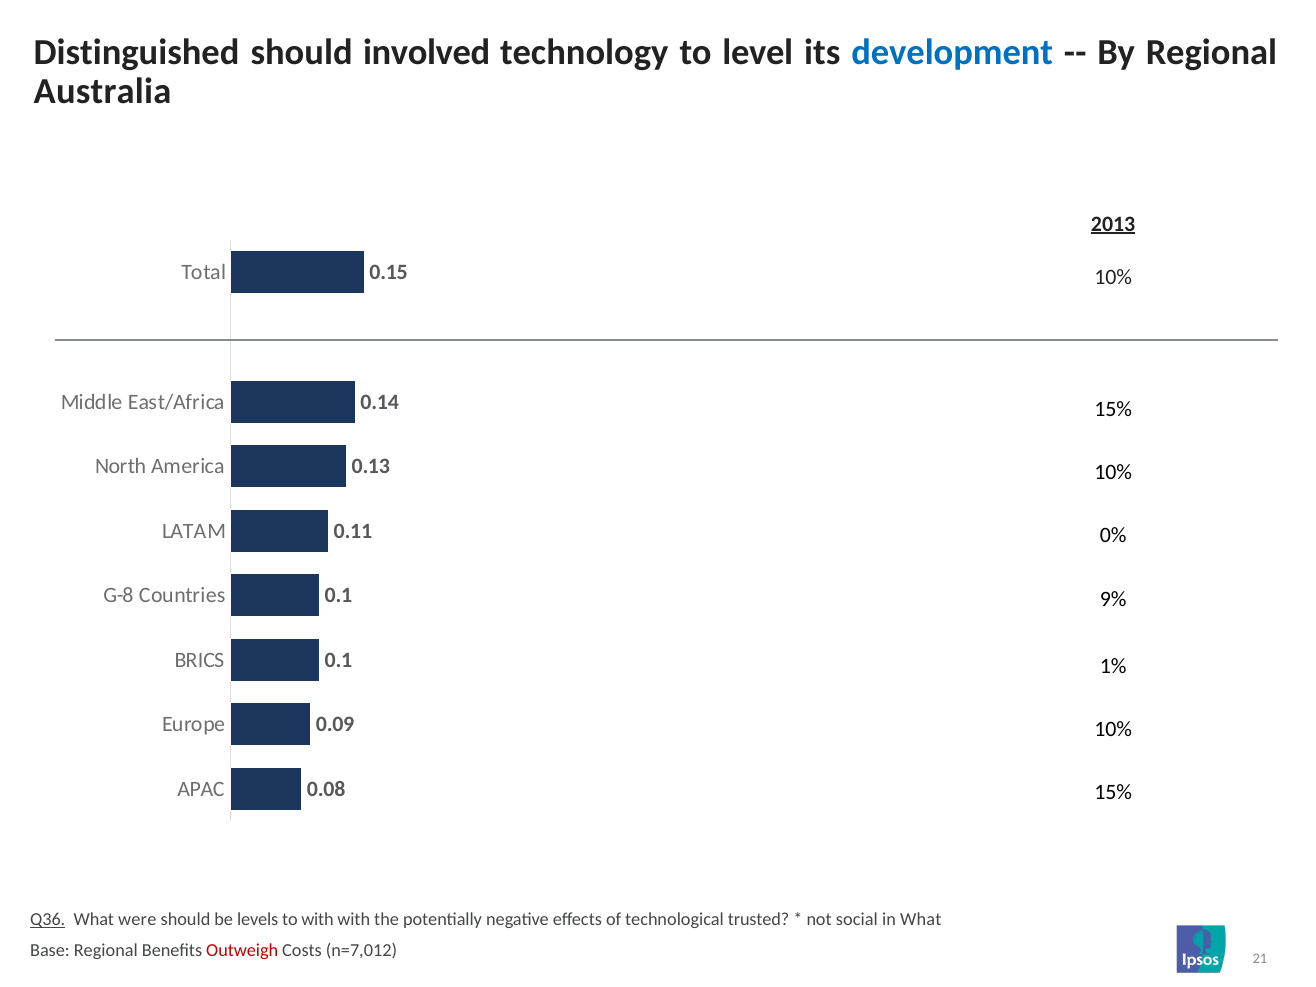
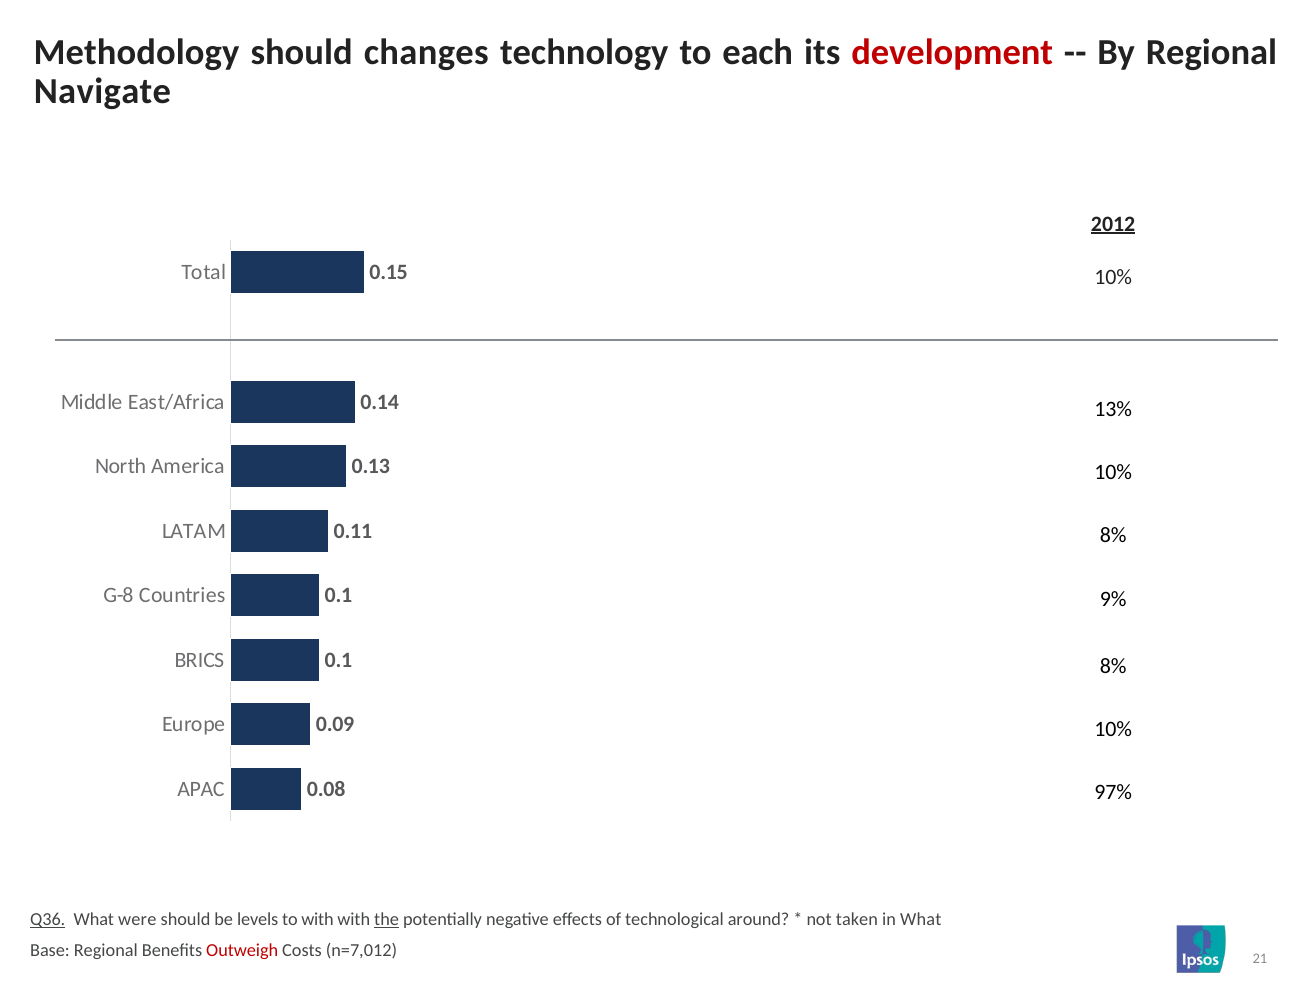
Distinguished: Distinguished -> Methodology
involved: involved -> changes
level: level -> each
development colour: blue -> red
Australia: Australia -> Navigate
2013: 2013 -> 2012
15% at (1113, 409): 15% -> 13%
0% at (1113, 536): 0% -> 8%
1% at (1113, 666): 1% -> 8%
15% at (1113, 793): 15% -> 97%
the underline: none -> present
trusted: trusted -> around
social: social -> taken
